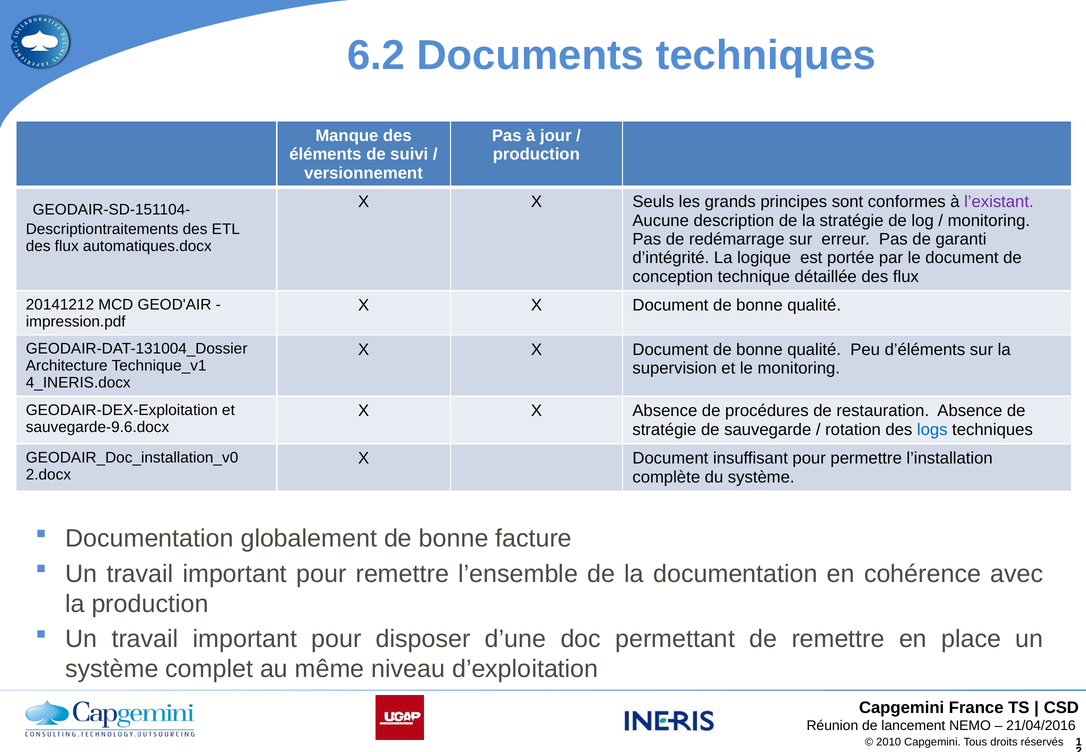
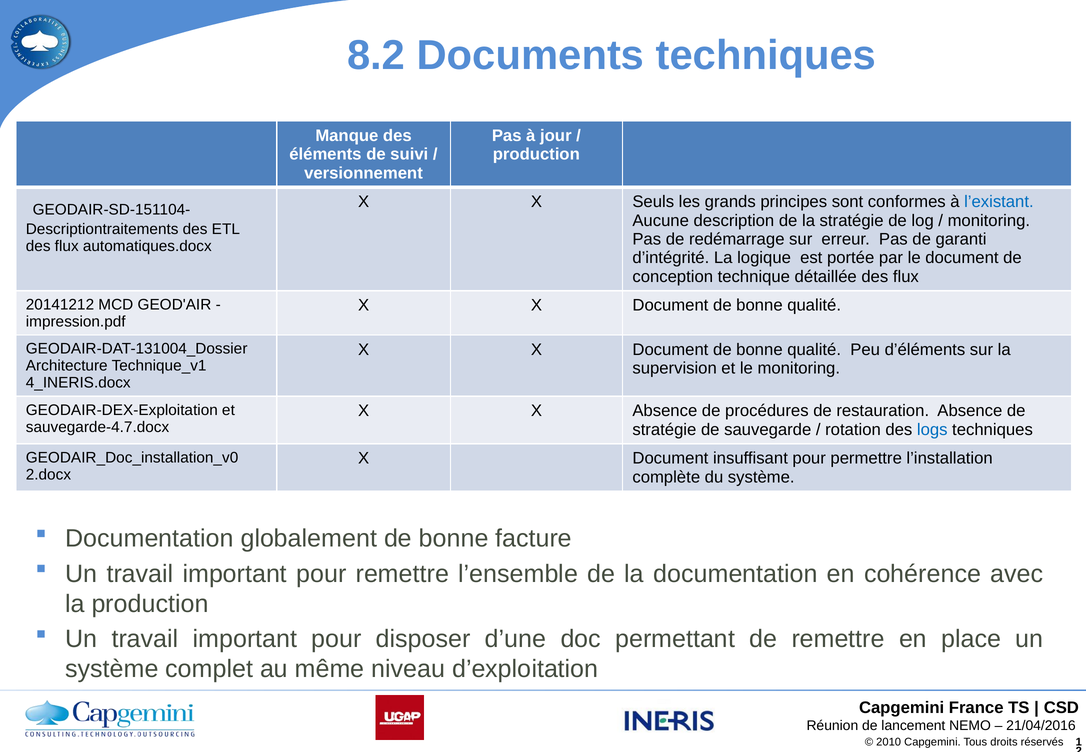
6.2: 6.2 -> 8.2
l’existant colour: purple -> blue
sauvegarde-9.6.docx: sauvegarde-9.6.docx -> sauvegarde-4.7.docx
